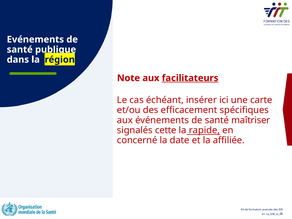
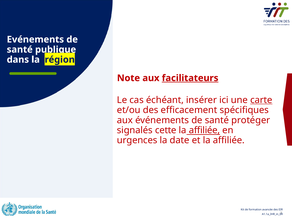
carte underline: none -> present
maîtriser: maîtriser -> protéger
rapide at (204, 130): rapide -> affiliée
concerné: concerné -> urgences
